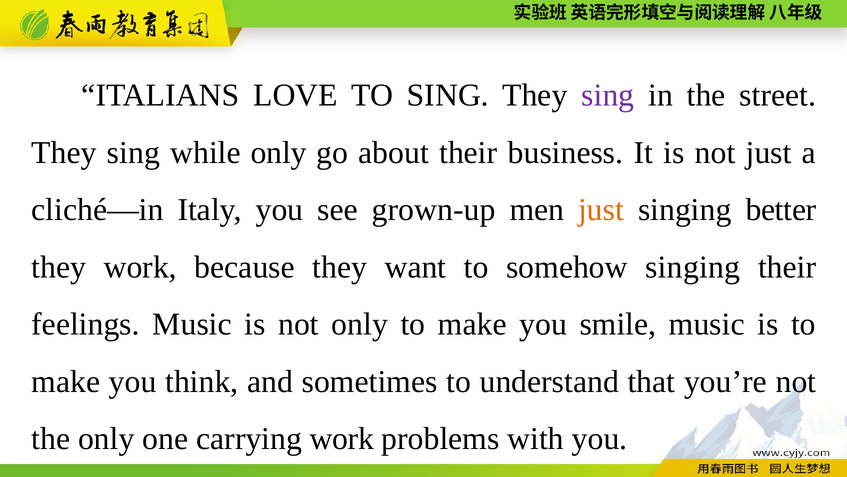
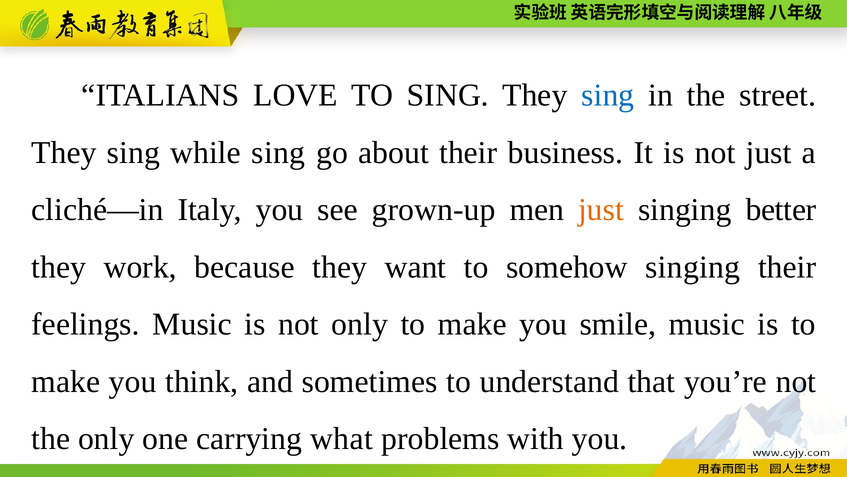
sing at (608, 95) colour: purple -> blue
while only: only -> sing
carrying work: work -> what
